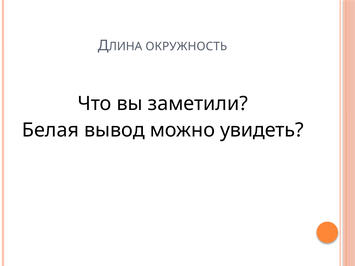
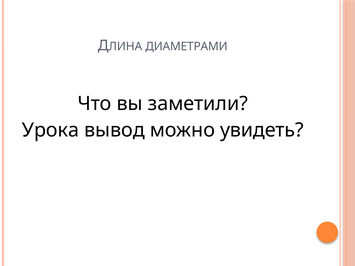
ОКРУЖНОСТЬ: ОКРУЖНОСТЬ -> ДИАМЕТРАМИ
Белая: Белая -> Урока
